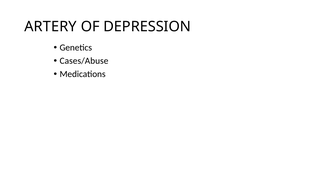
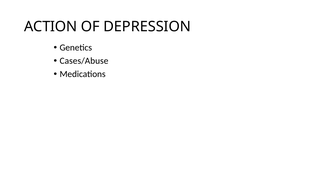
ARTERY: ARTERY -> ACTION
